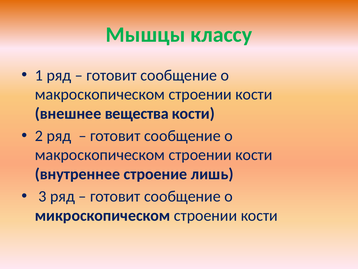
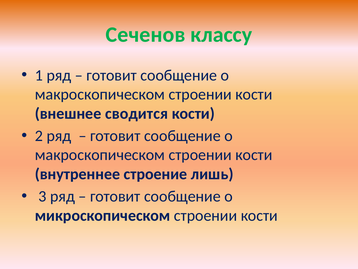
Мышцы: Мышцы -> Сеченов
вещества: вещества -> сводится
